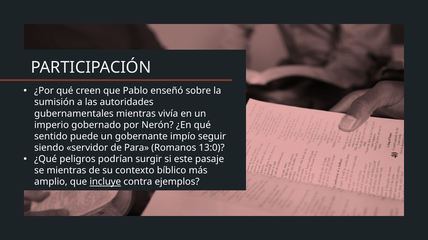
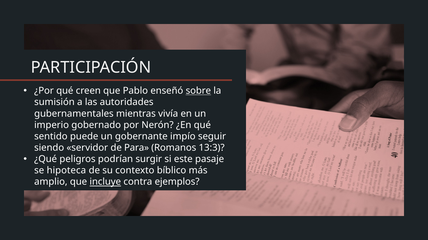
sobre underline: none -> present
13:0: 13:0 -> 13:3
se mientras: mientras -> hipoteca
